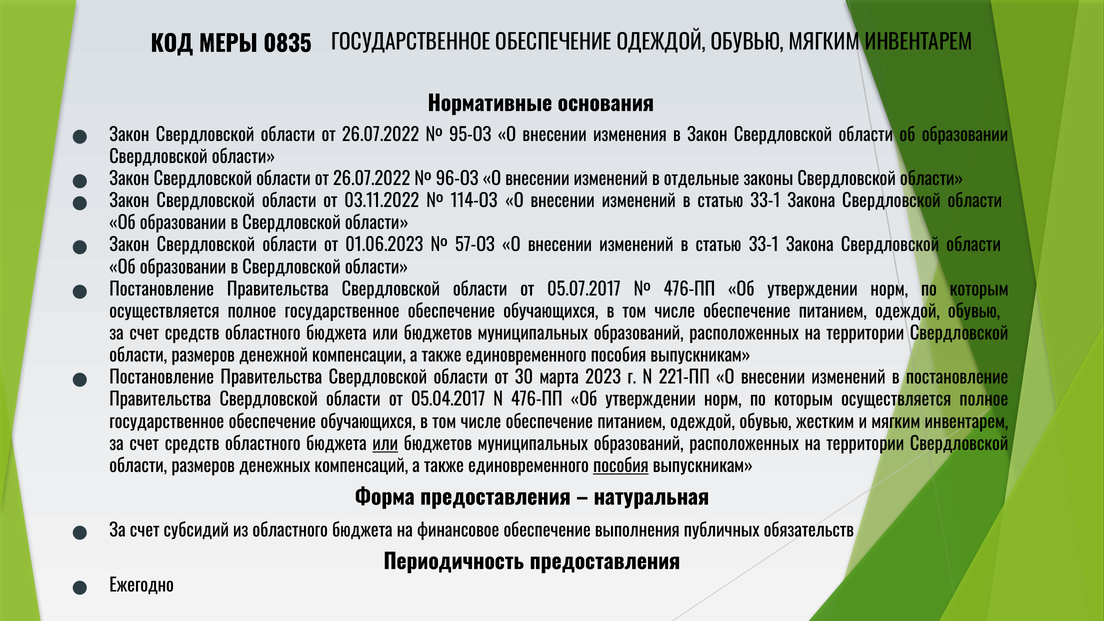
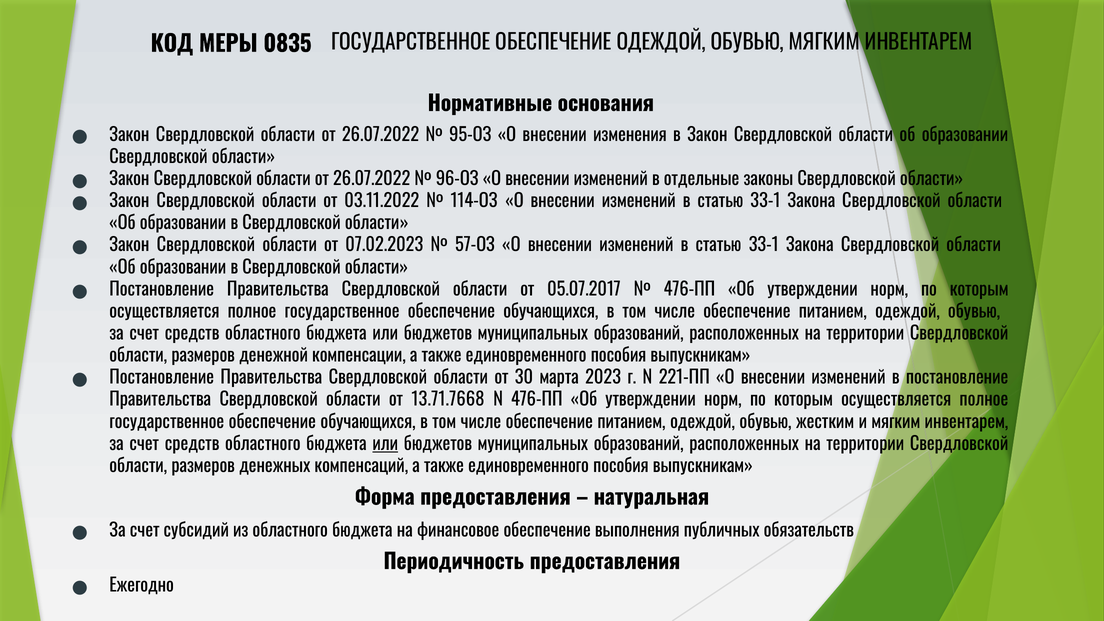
01.06.2023: 01.06.2023 -> 07.02.2023
05.04.2017: 05.04.2017 -> 13.71.7668
пособия at (621, 466) underline: present -> none
